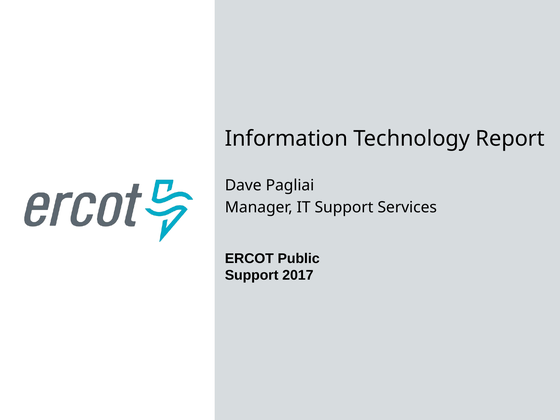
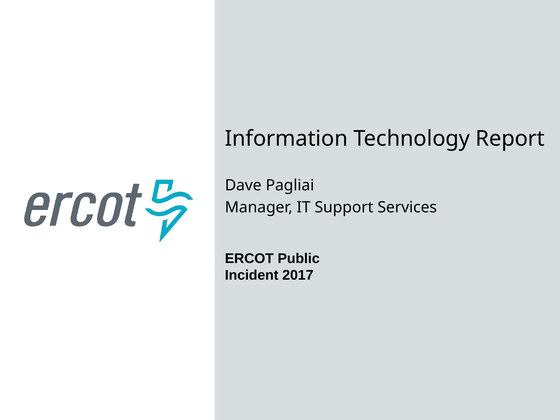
Support at (252, 275): Support -> Incident
